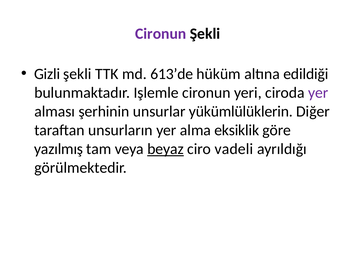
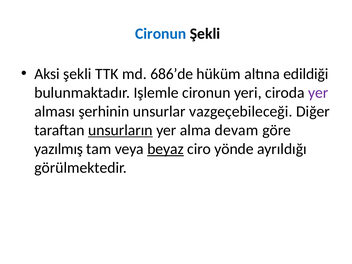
Cironun at (161, 34) colour: purple -> blue
Gizli: Gizli -> Aksi
613’de: 613’de -> 686’de
yükümlülüklerin: yükümlülüklerin -> vazgeçebileceği
unsurların underline: none -> present
eksiklik: eksiklik -> devam
vadeli: vadeli -> yönde
